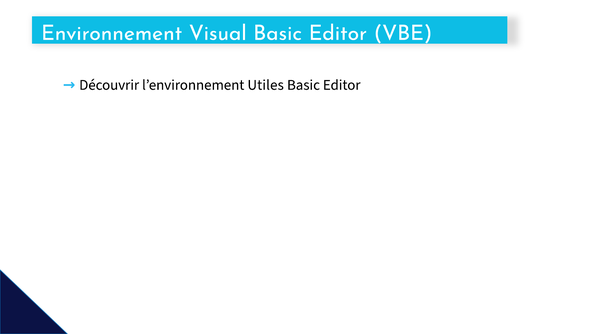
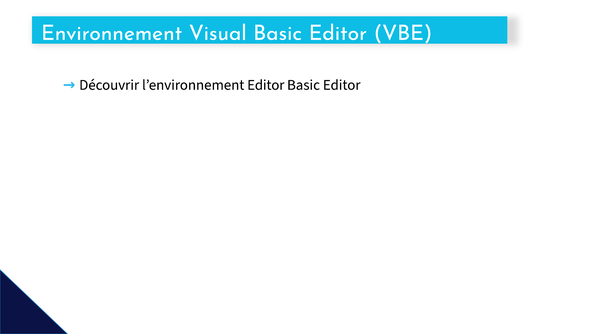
l’environnement Utiles: Utiles -> Editor
